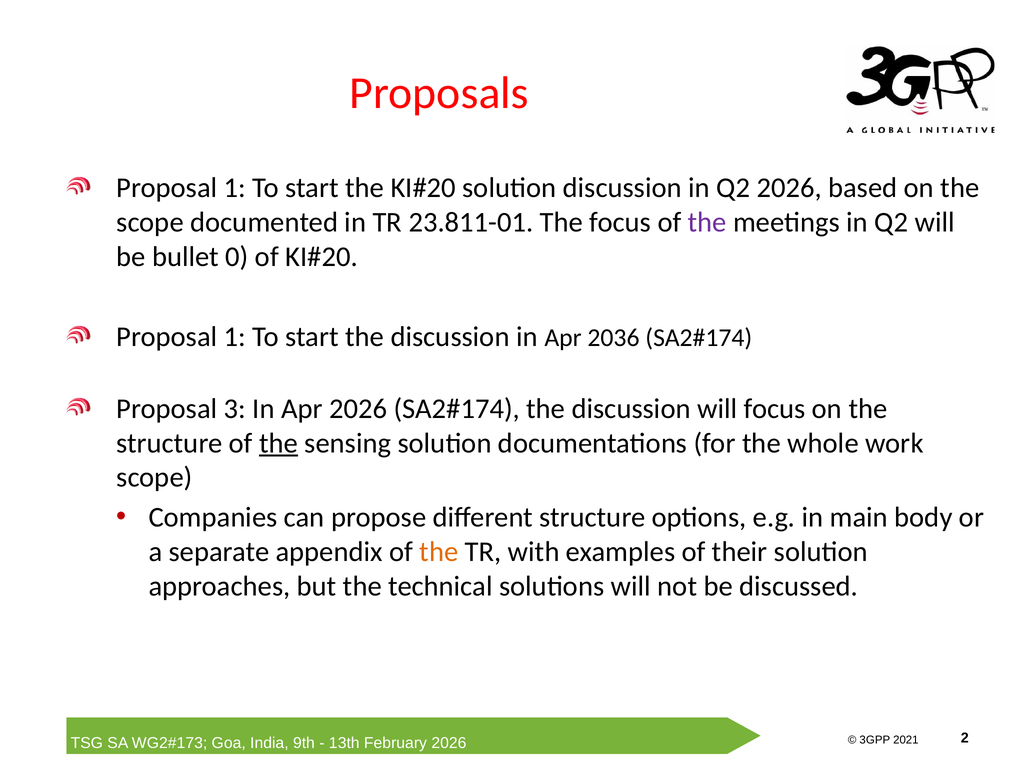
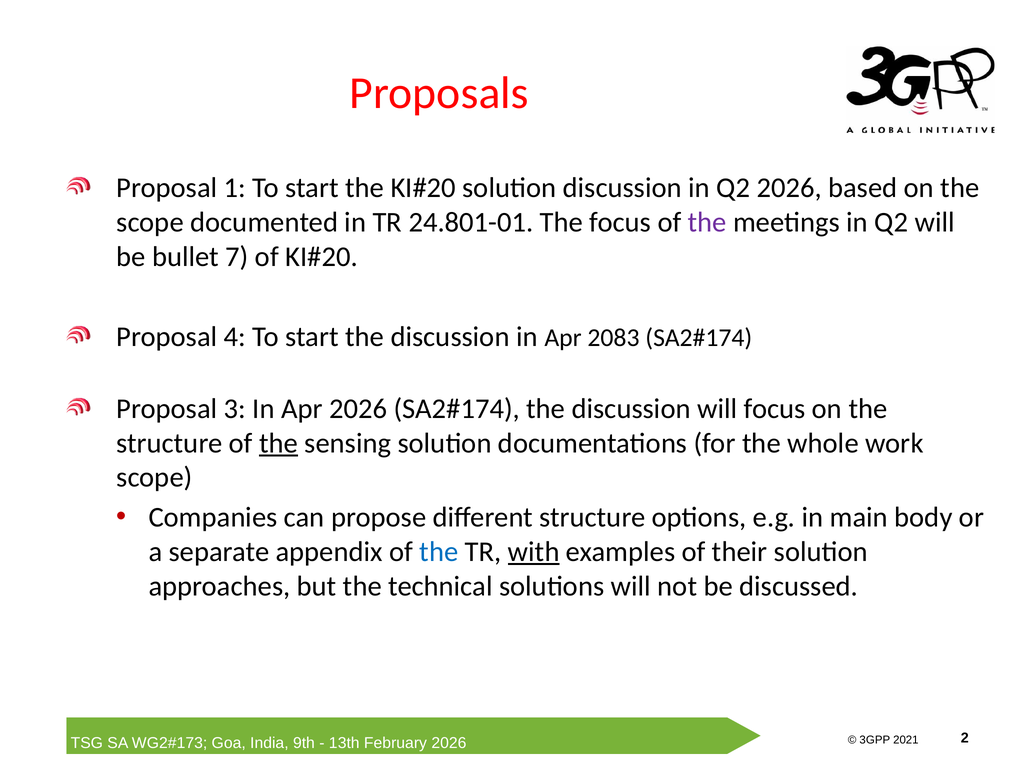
23.811-01: 23.811-01 -> 24.801-01
0: 0 -> 7
1 at (235, 337): 1 -> 4
2036: 2036 -> 2083
the at (439, 552) colour: orange -> blue
with underline: none -> present
